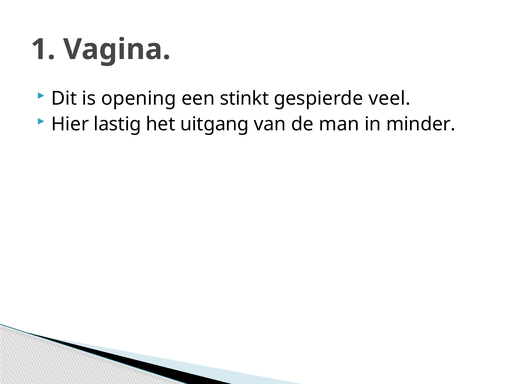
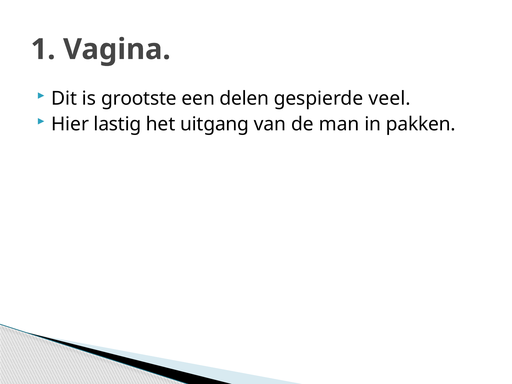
opening: opening -> grootste
stinkt: stinkt -> delen
minder: minder -> pakken
